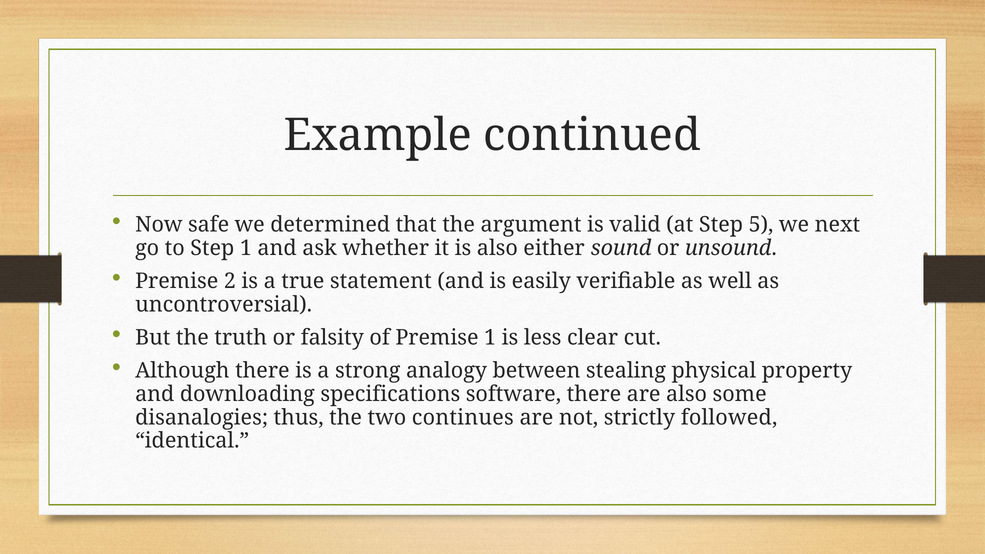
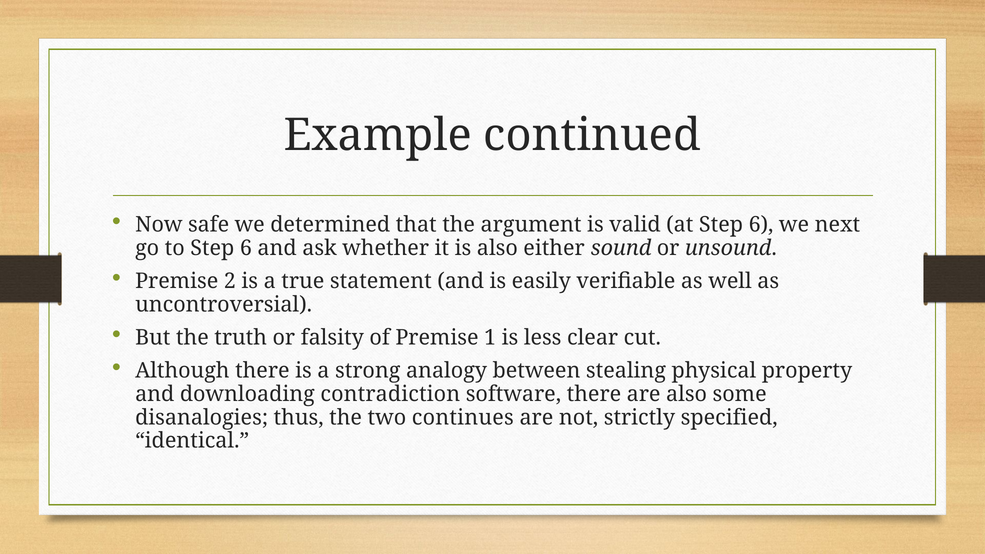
at Step 5: 5 -> 6
to Step 1: 1 -> 6
specifications: specifications -> contradiction
followed: followed -> specified
